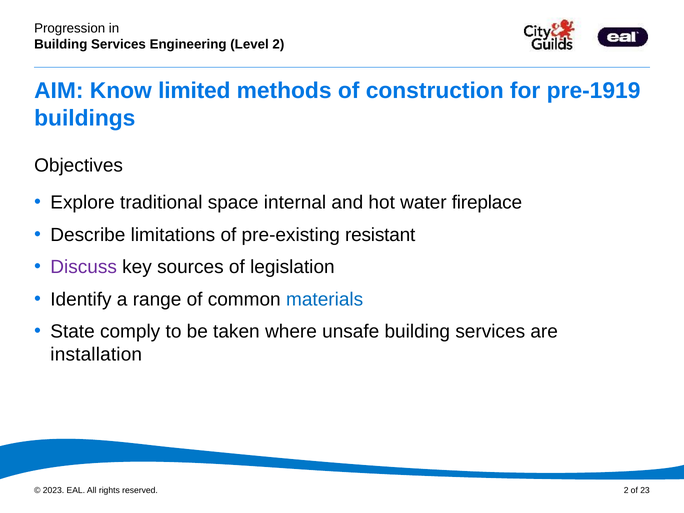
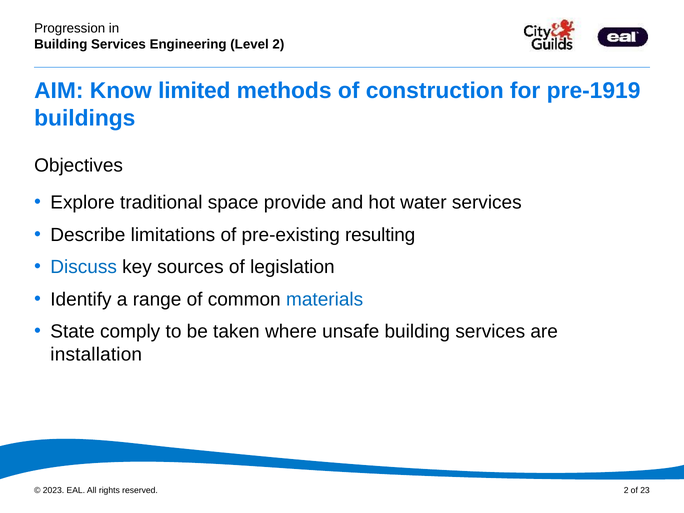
internal: internal -> provide
water fireplace: fireplace -> services
resistant: resistant -> resulting
Discuss colour: purple -> blue
